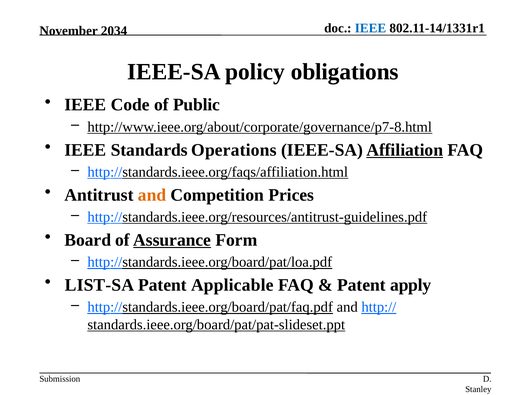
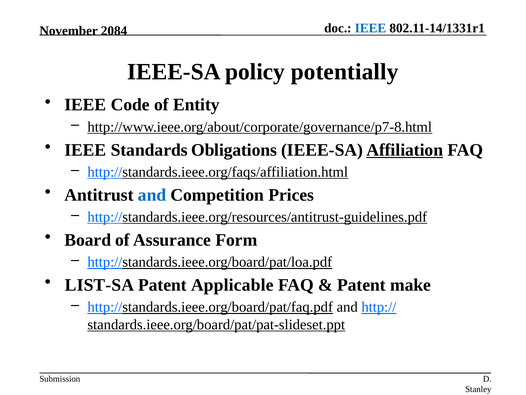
2034: 2034 -> 2084
obligations: obligations -> potentially
Public: Public -> Entity
Operations: Operations -> Obligations
and at (152, 195) colour: orange -> blue
Assurance underline: present -> none
apply: apply -> make
